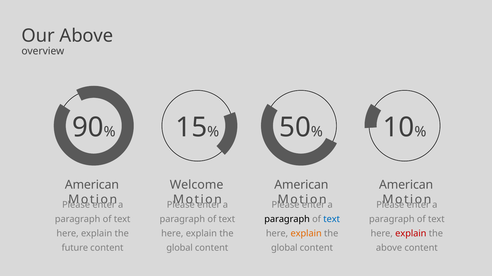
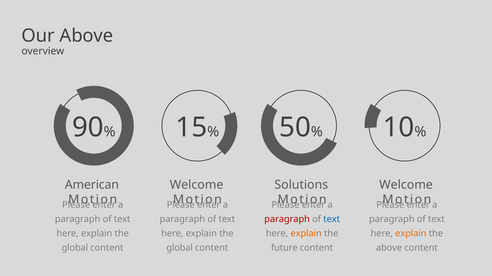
American at (301, 185): American -> Solutions
American at (406, 185): American -> Welcome
paragraph at (287, 220) colour: black -> red
explain at (411, 234) colour: red -> orange
future at (75, 248): future -> global
global at (284, 248): global -> future
